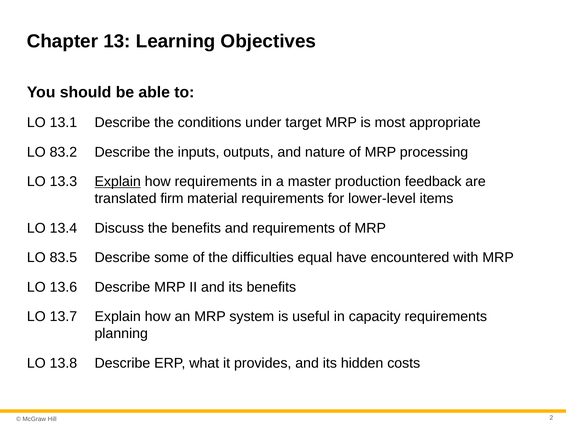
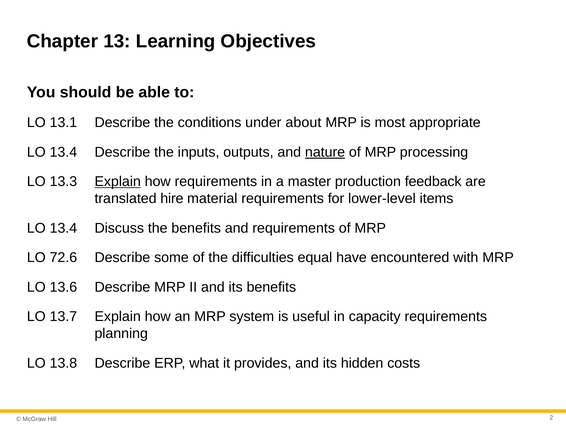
target: target -> about
83.2 at (63, 152): 83.2 -> 13.4
nature underline: none -> present
firm: firm -> hire
83.5: 83.5 -> 72.6
